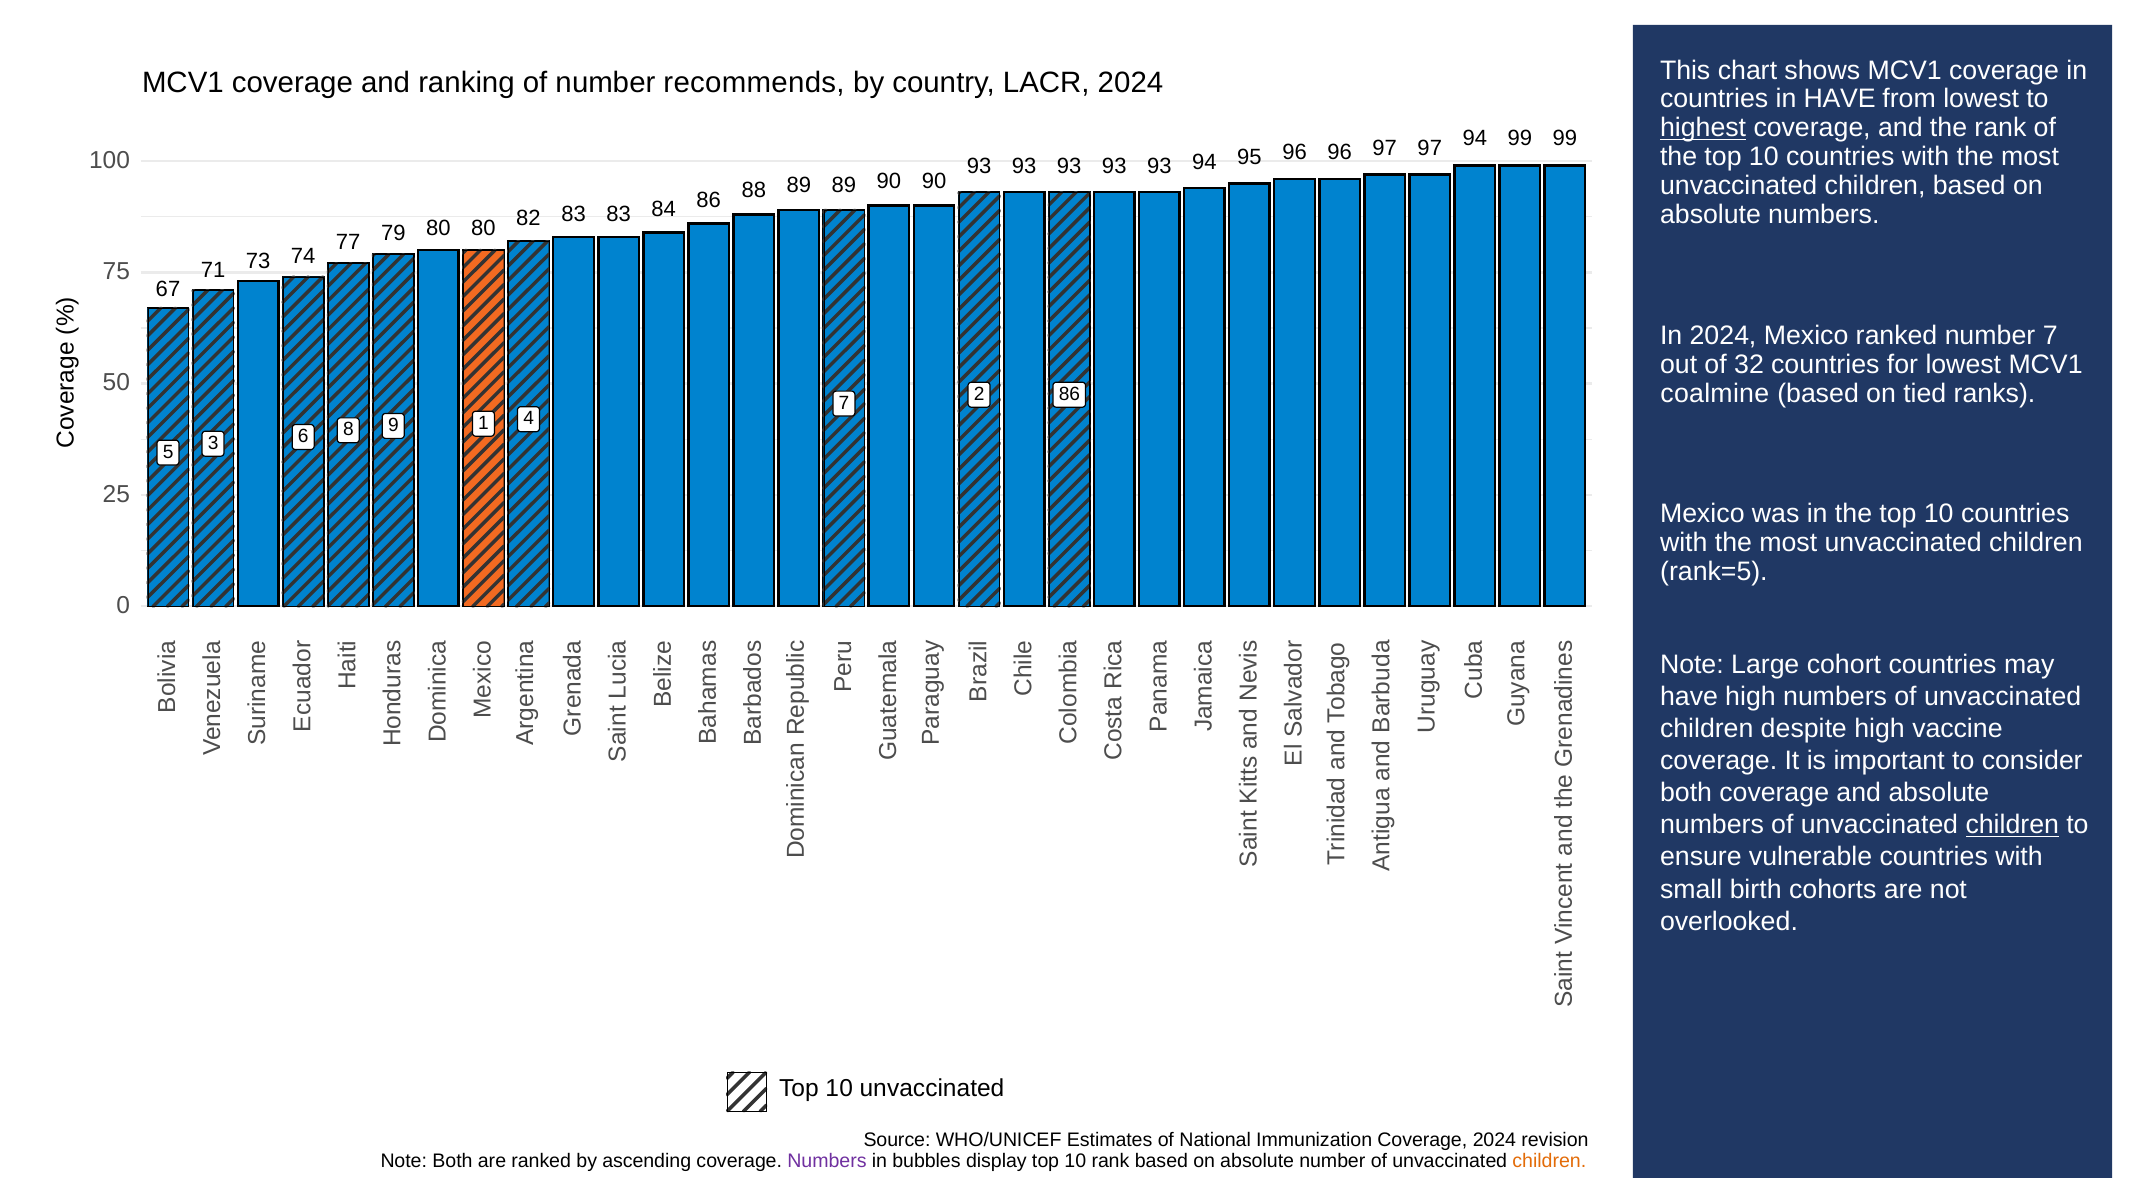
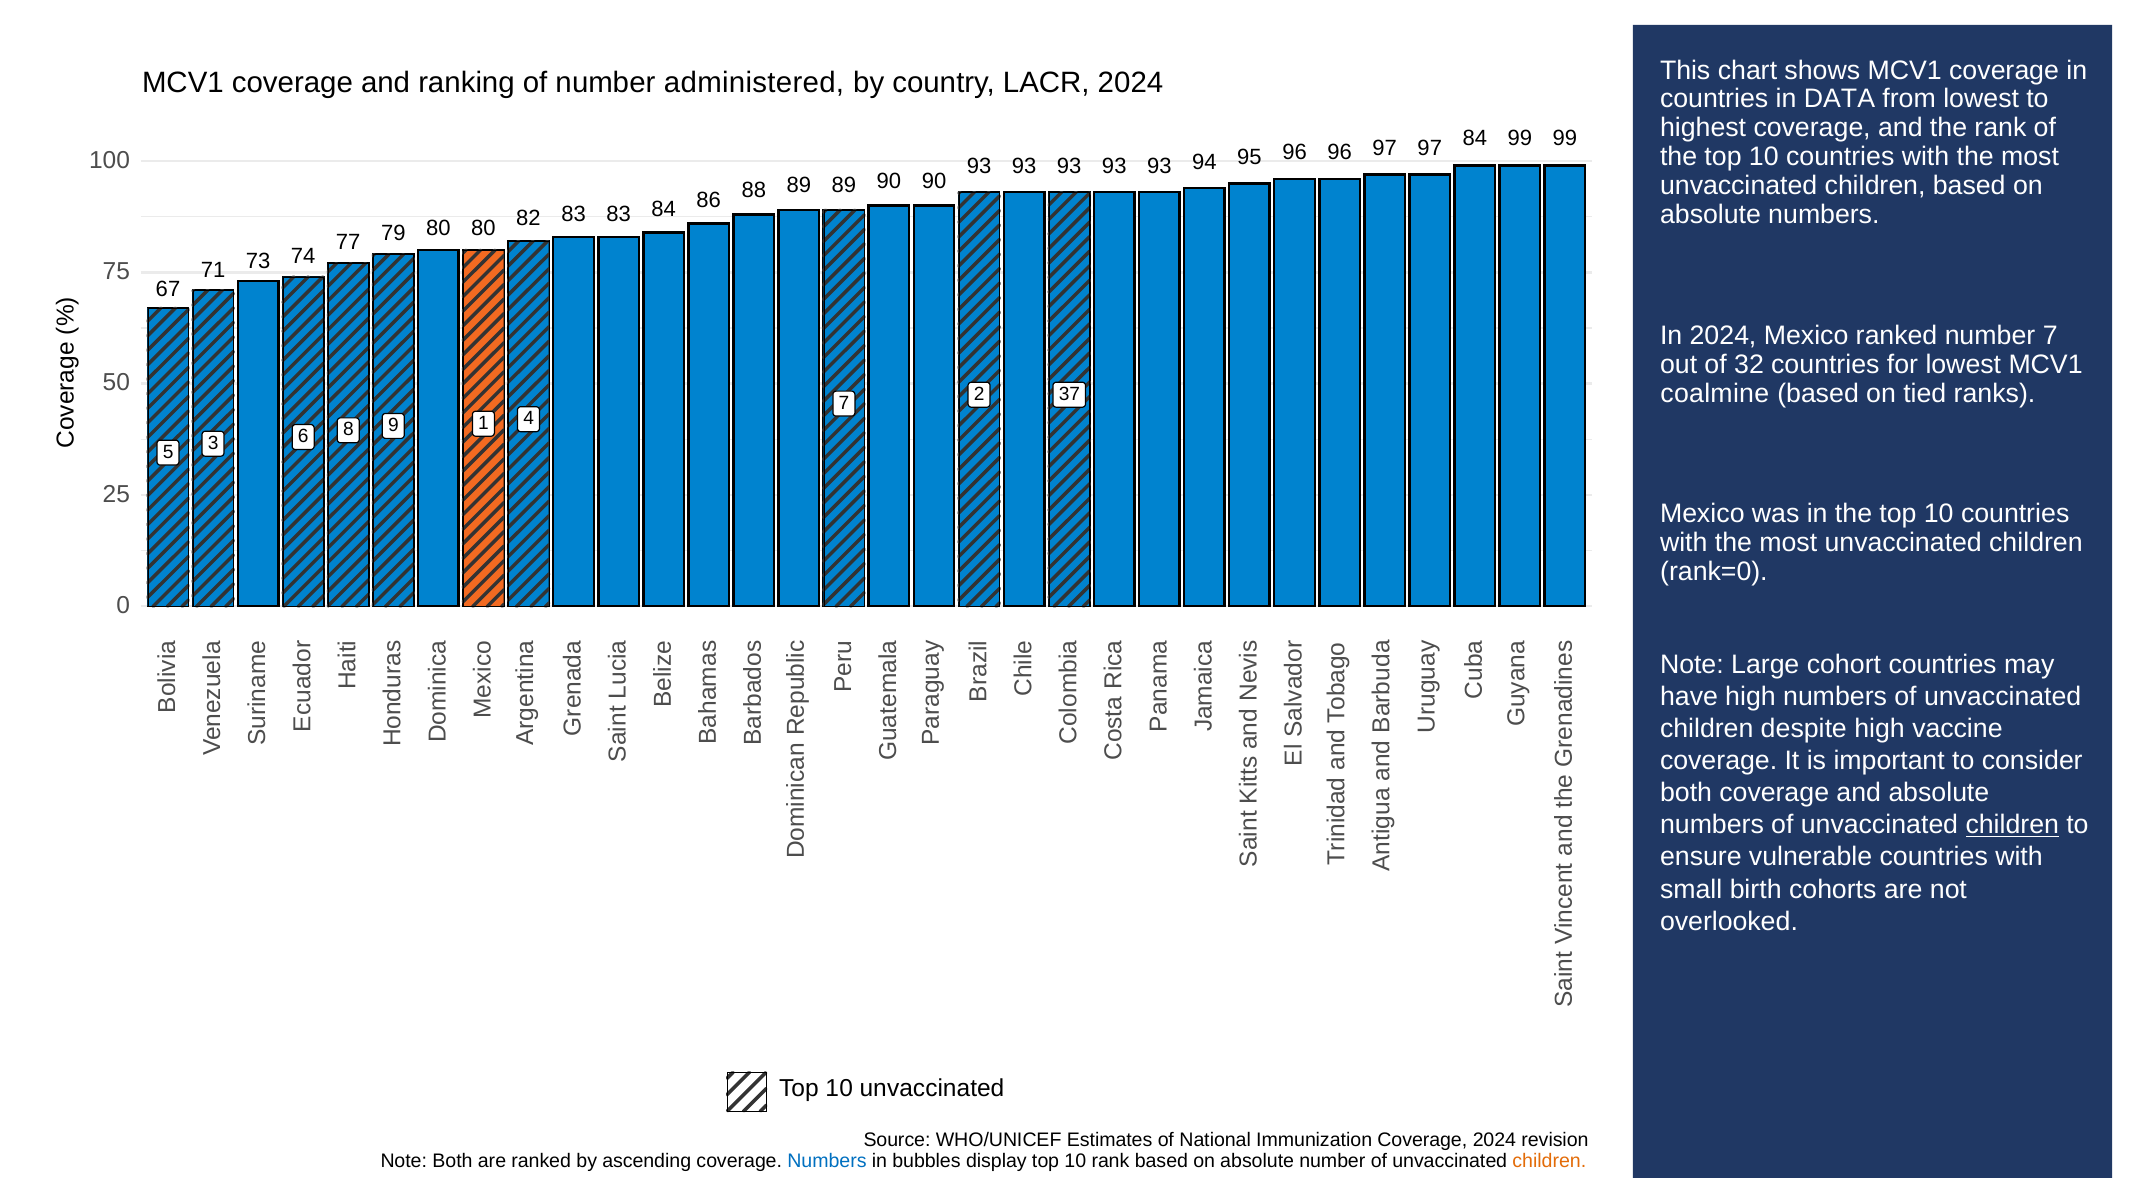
recommends: recommends -> administered
in HAVE: HAVE -> DATA
highest underline: present -> none
97 94: 94 -> 84
2 86: 86 -> 37
rank=5: rank=5 -> rank=0
Numbers at (827, 1161) colour: purple -> blue
